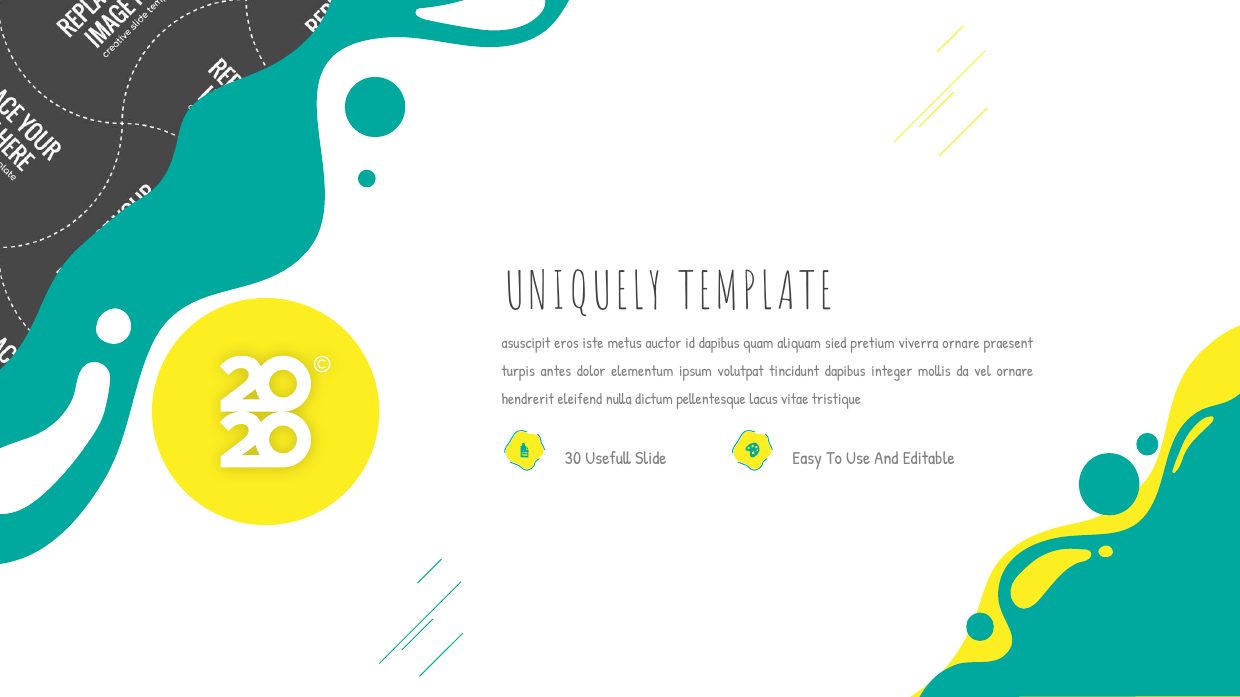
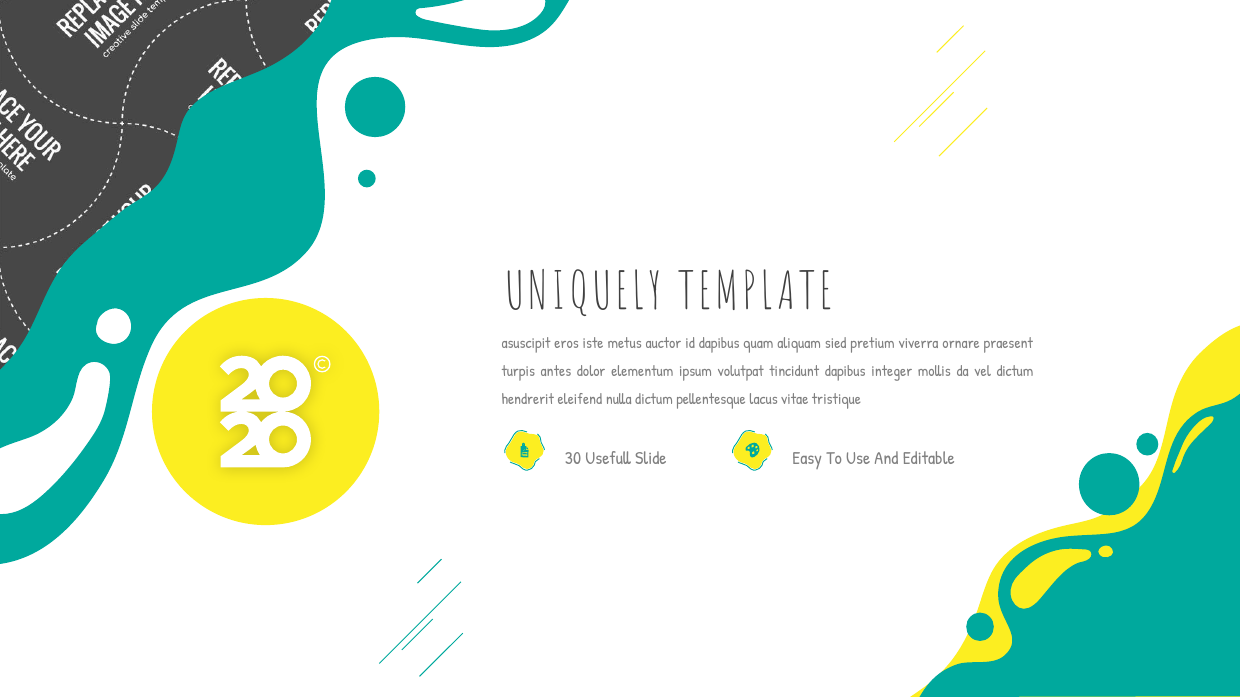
ornare at (1015, 371): ornare -> dictum
